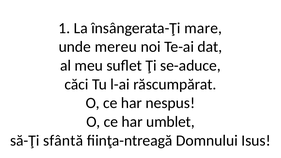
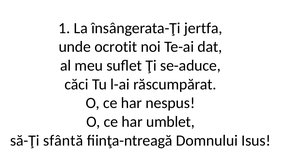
mare: mare -> jertfa
mereu: mereu -> ocrotit
